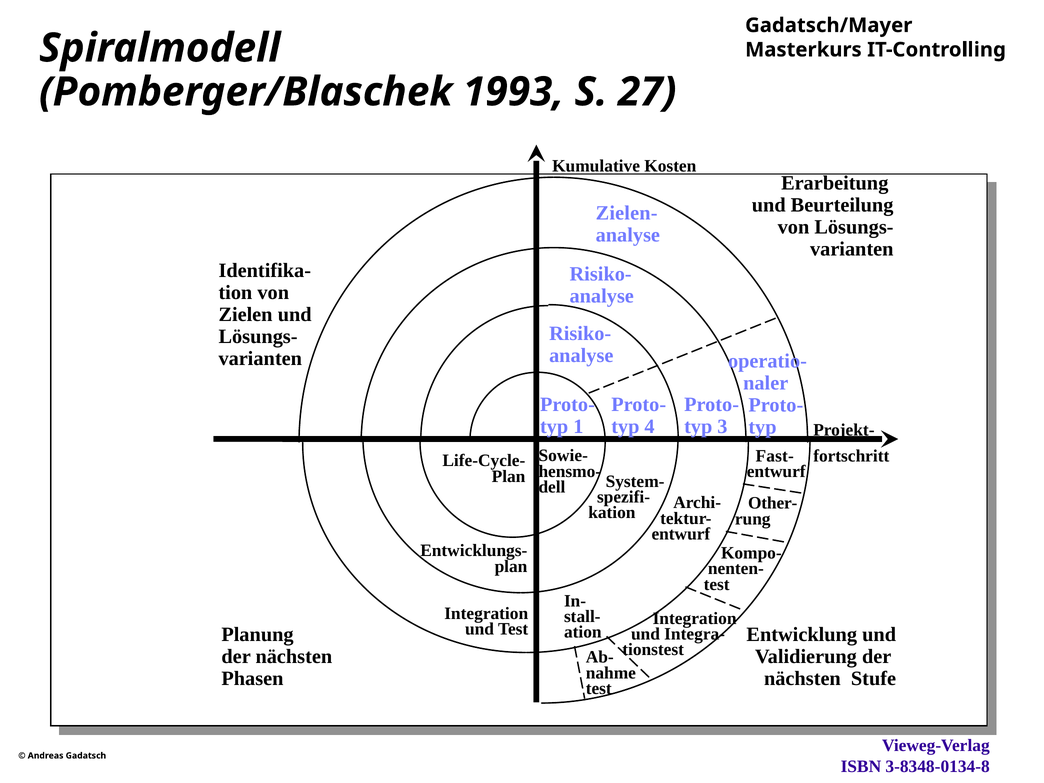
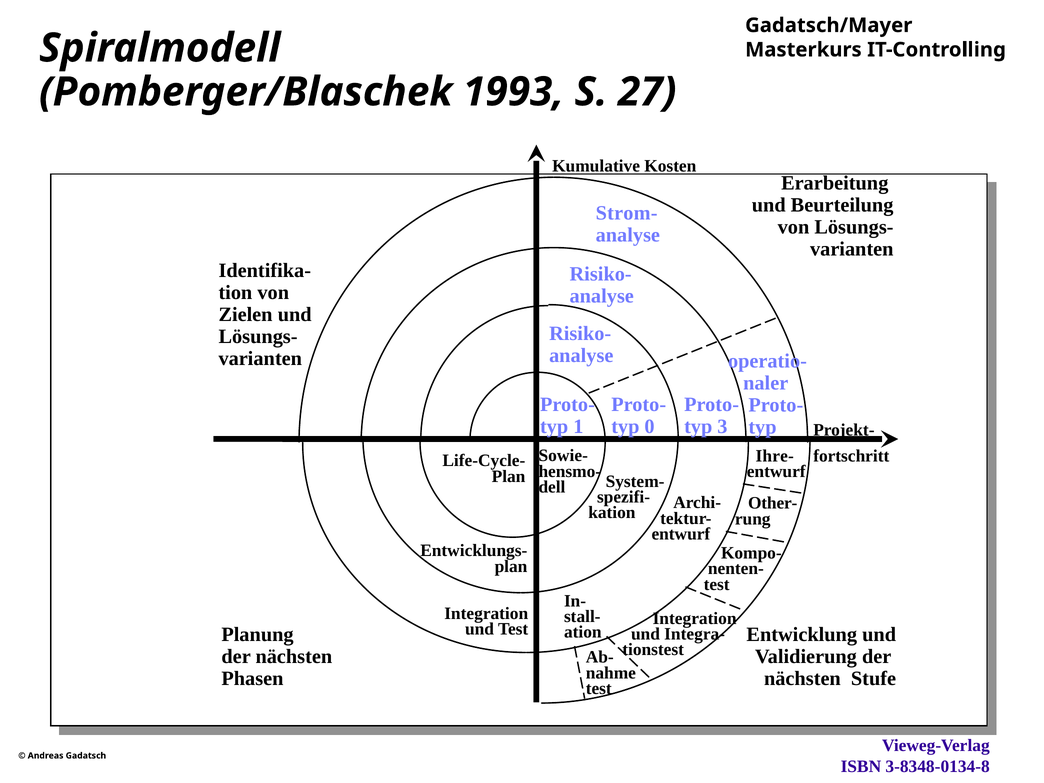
Zielen-: Zielen- -> Strom-
4: 4 -> 0
Fast-: Fast- -> Ihre-
